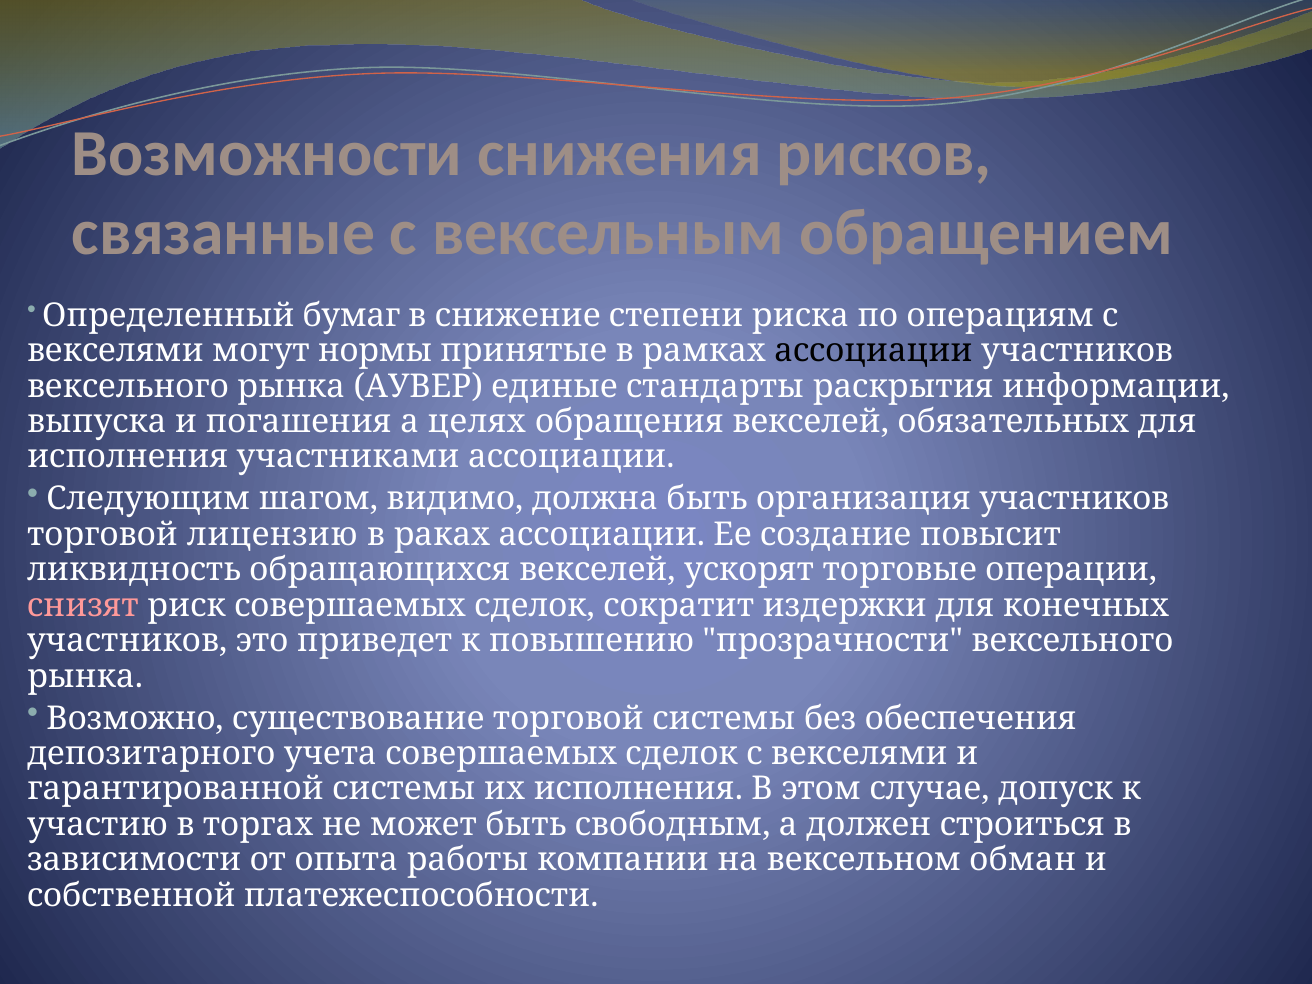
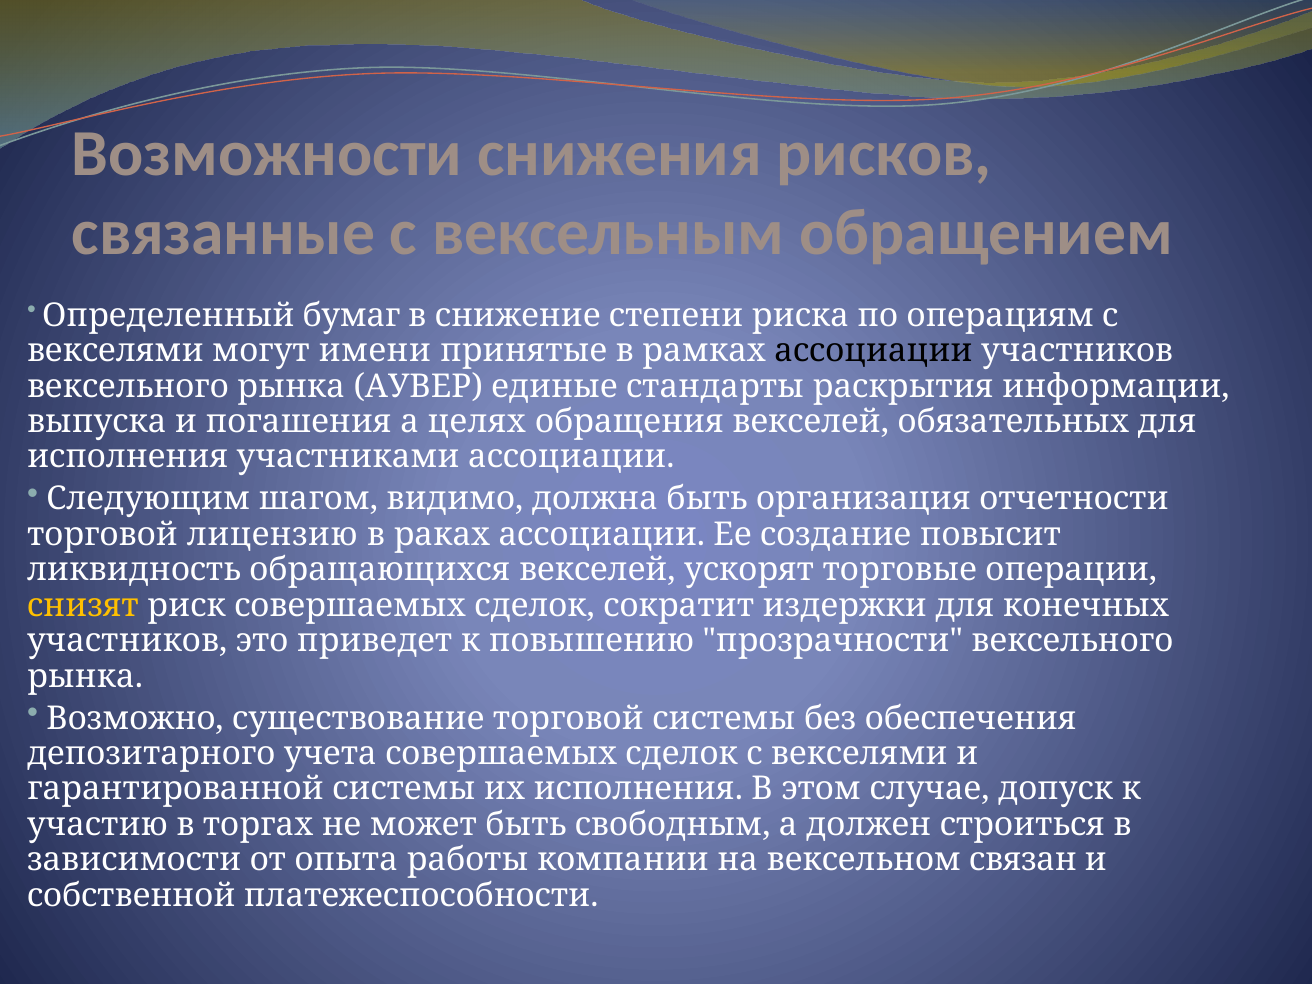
нормы: нормы -> имени
организация участников: участников -> отчетности
снизят colour: pink -> yellow
обман: обман -> связан
